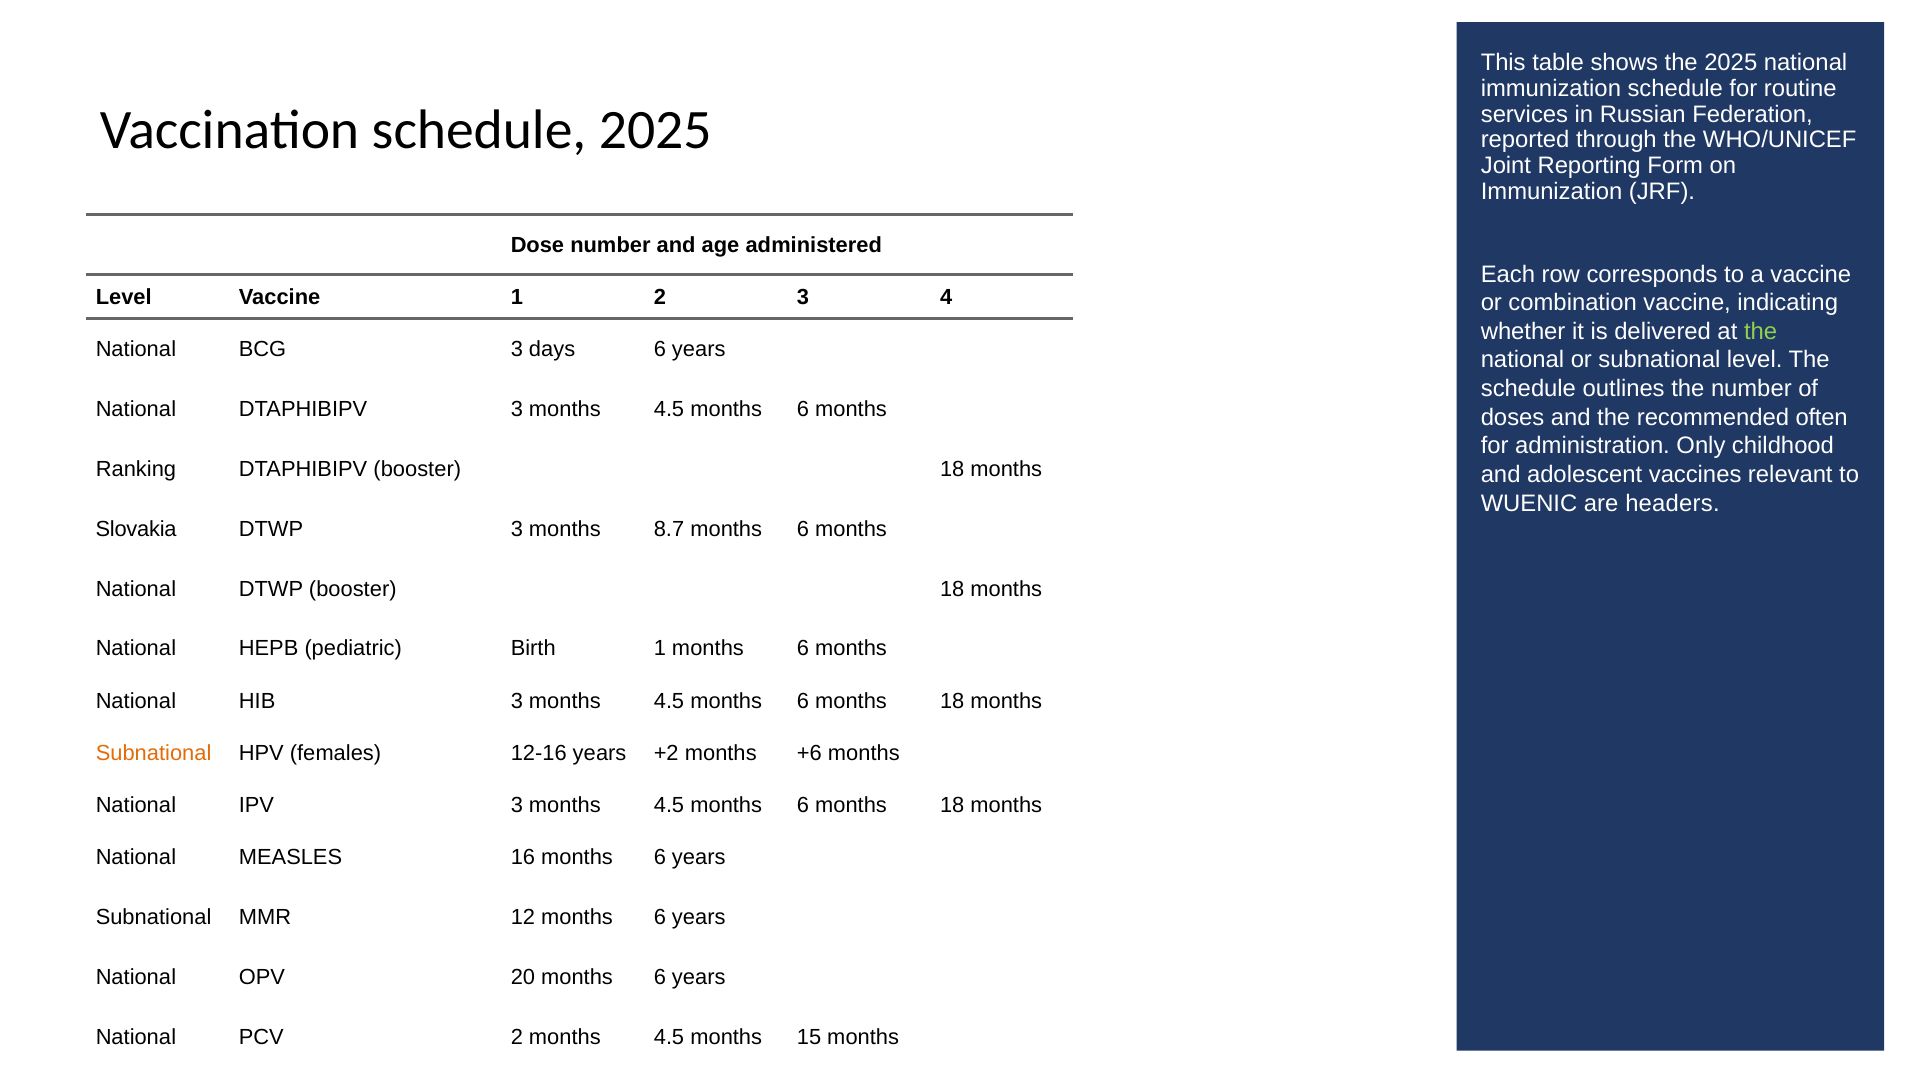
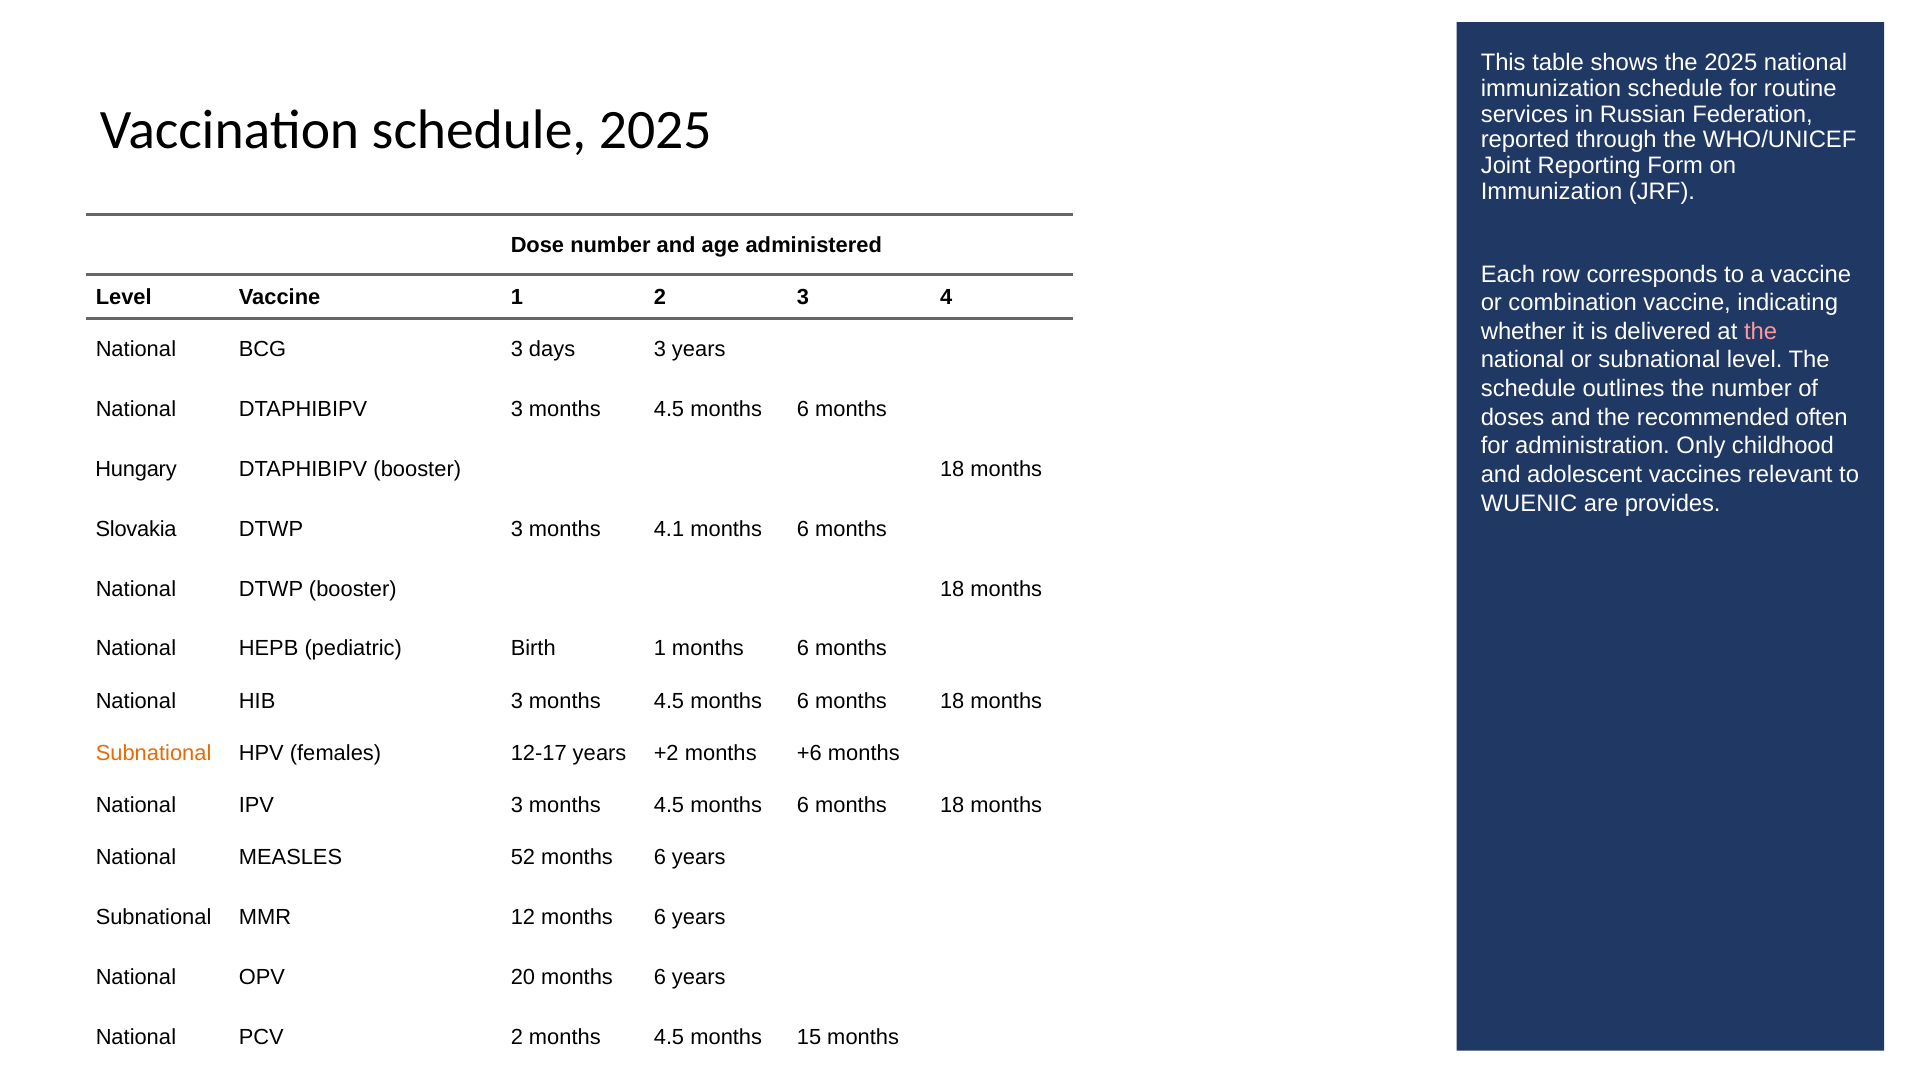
the at (1761, 332) colour: light green -> pink
days 6: 6 -> 3
Ranking: Ranking -> Hungary
headers: headers -> provides
8.7: 8.7 -> 4.1
12-16: 12-16 -> 12-17
16: 16 -> 52
